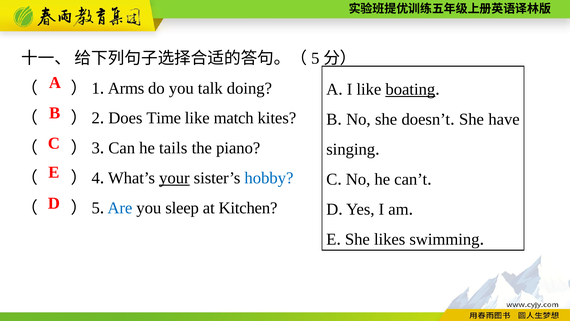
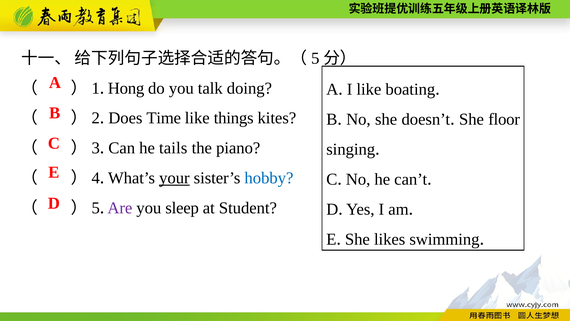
Arms: Arms -> Hong
boating underline: present -> none
match: match -> things
have: have -> floor
Are colour: blue -> purple
Kitchen: Kitchen -> Student
